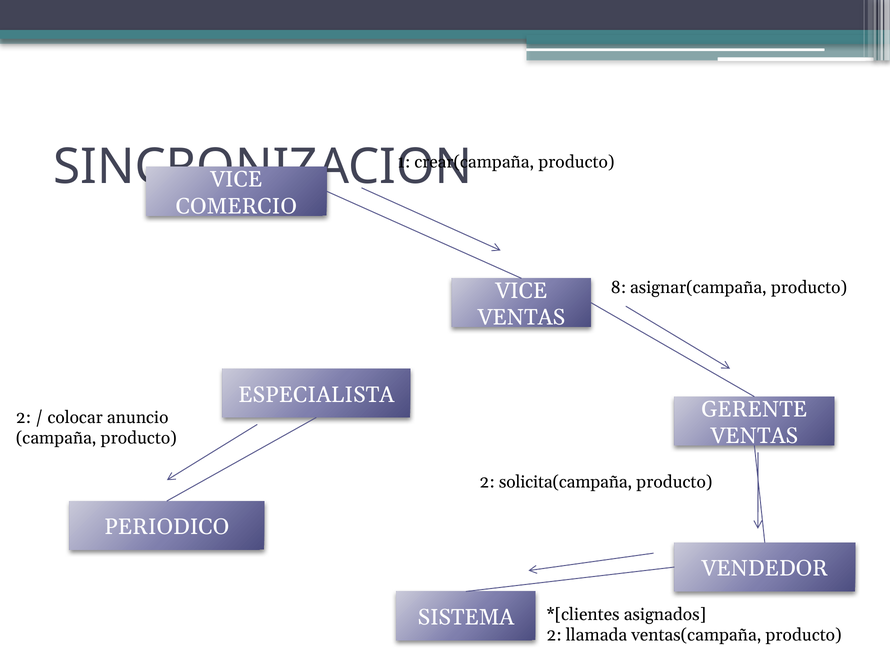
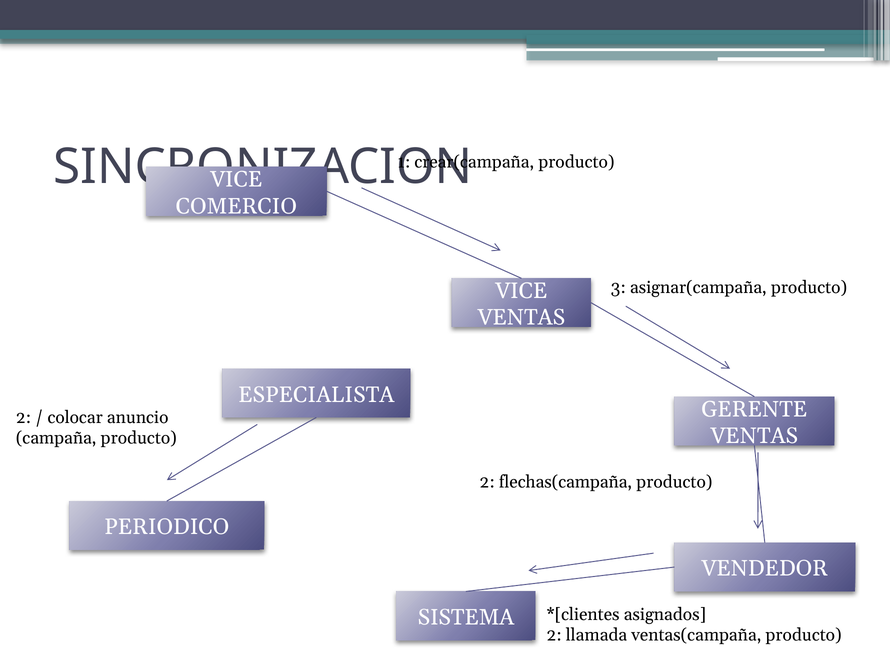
8: 8 -> 3
solicita(campaña: solicita(campaña -> flechas(campaña
